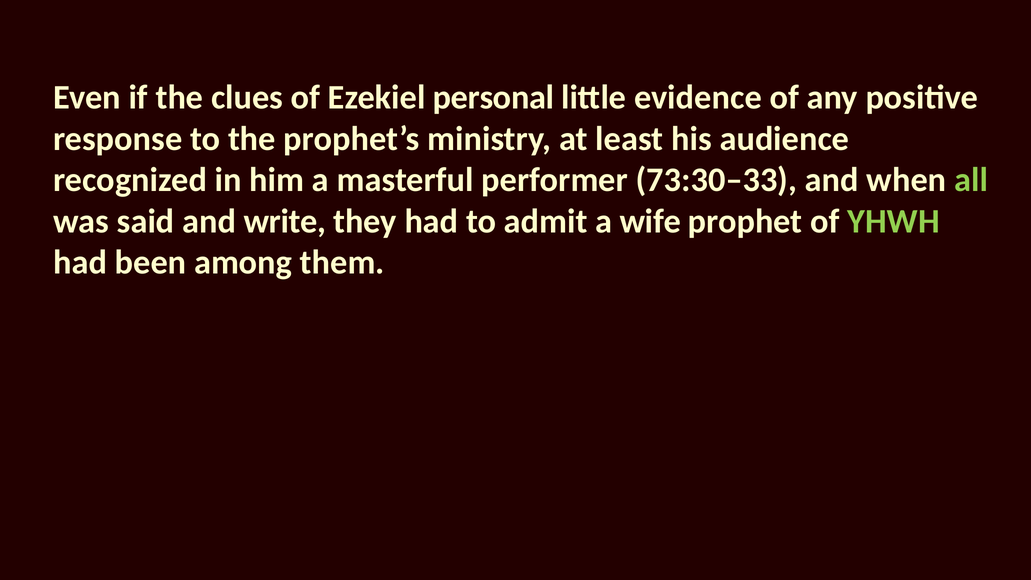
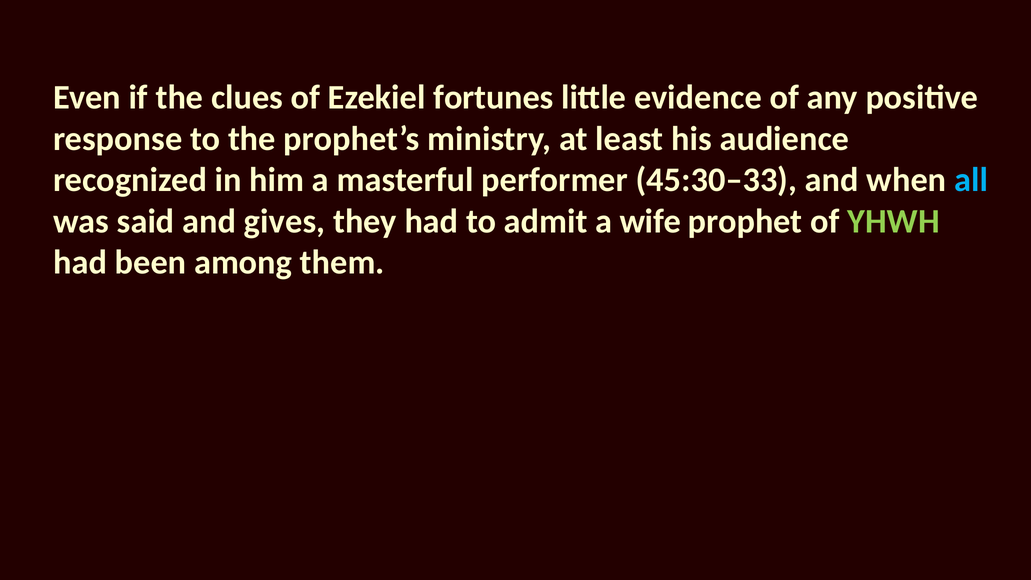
personal: personal -> fortunes
73:30–33: 73:30–33 -> 45:30–33
all colour: light green -> light blue
write: write -> gives
